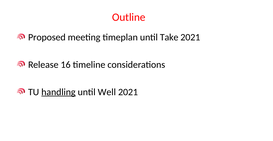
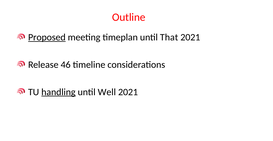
Proposed underline: none -> present
Take: Take -> That
16: 16 -> 46
